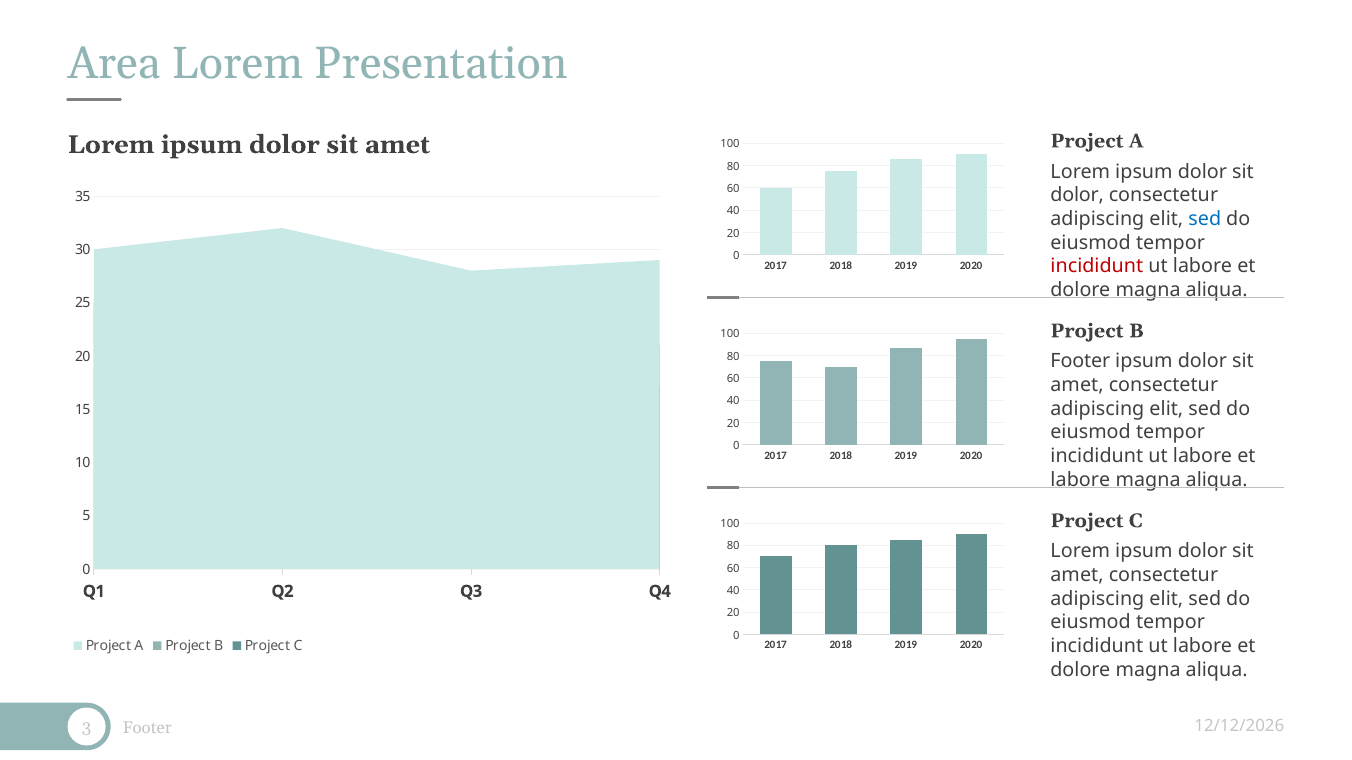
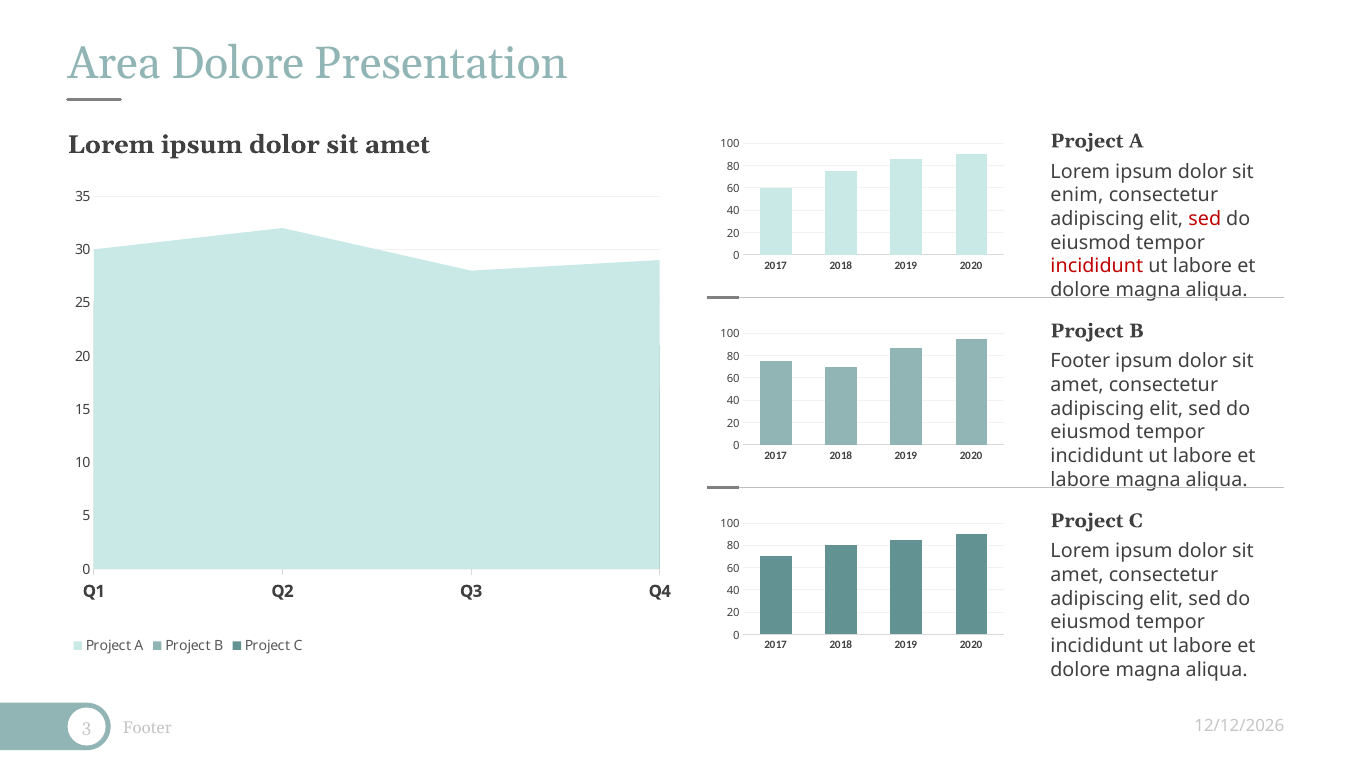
Area Lorem: Lorem -> Dolore
dolor at (1077, 195): dolor -> enim
sed at (1205, 219) colour: blue -> red
